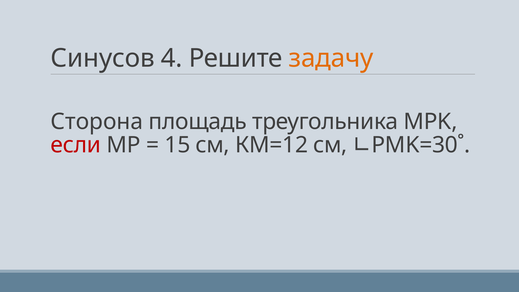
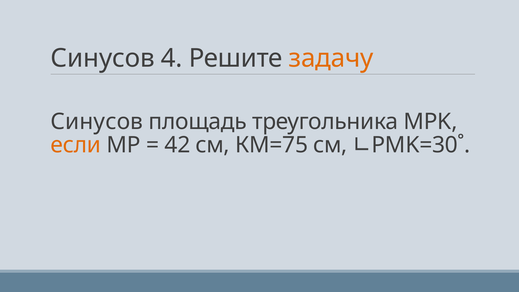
Сторона at (97, 122): Сторона -> Синусов
если colour: red -> orange
15: 15 -> 42
КМ=12: КМ=12 -> КМ=75
